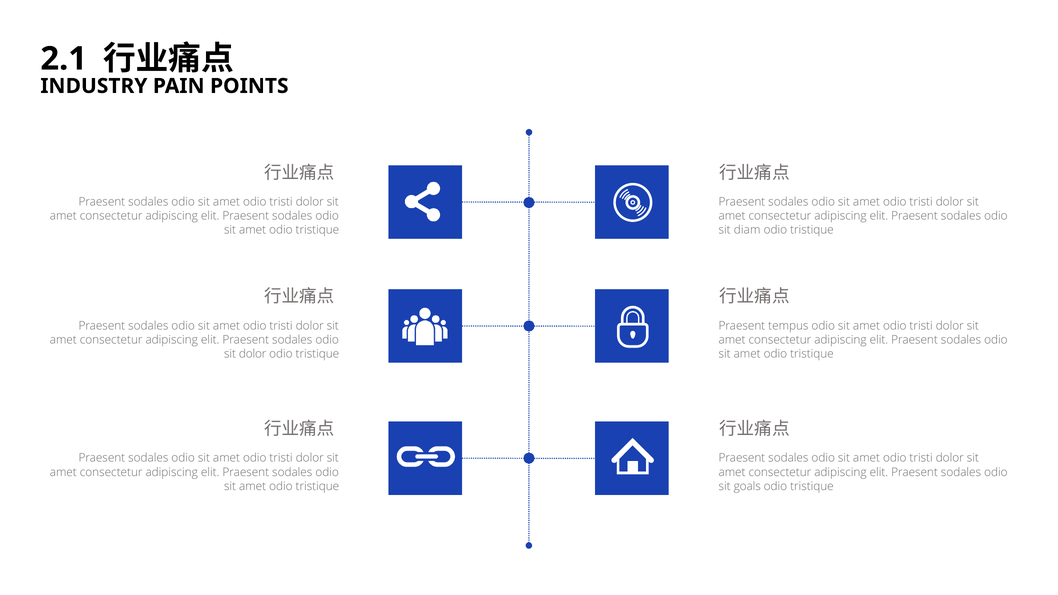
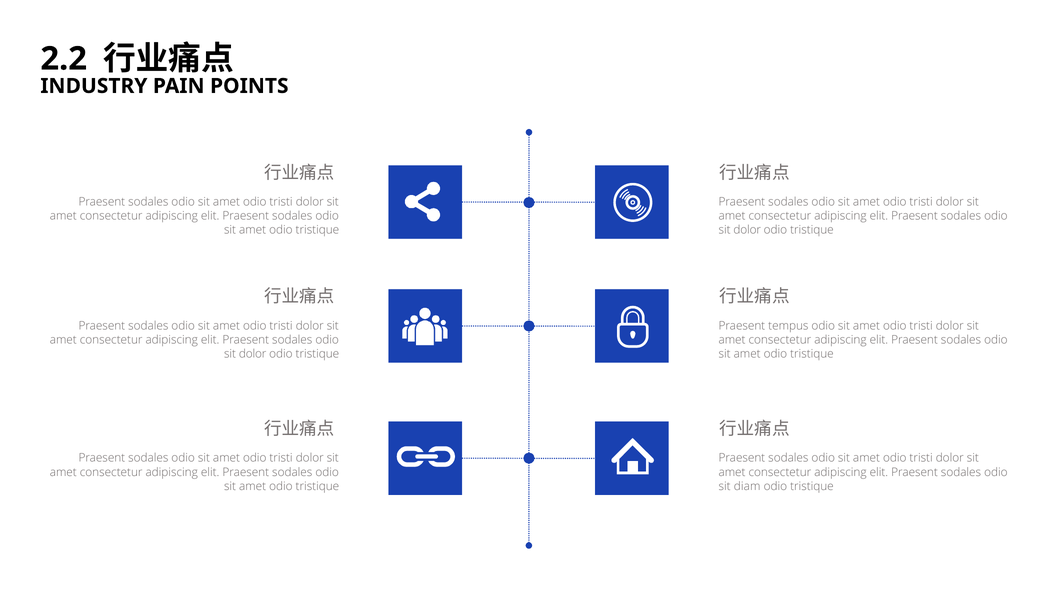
2.1: 2.1 -> 2.2
diam at (747, 230): diam -> dolor
goals: goals -> diam
